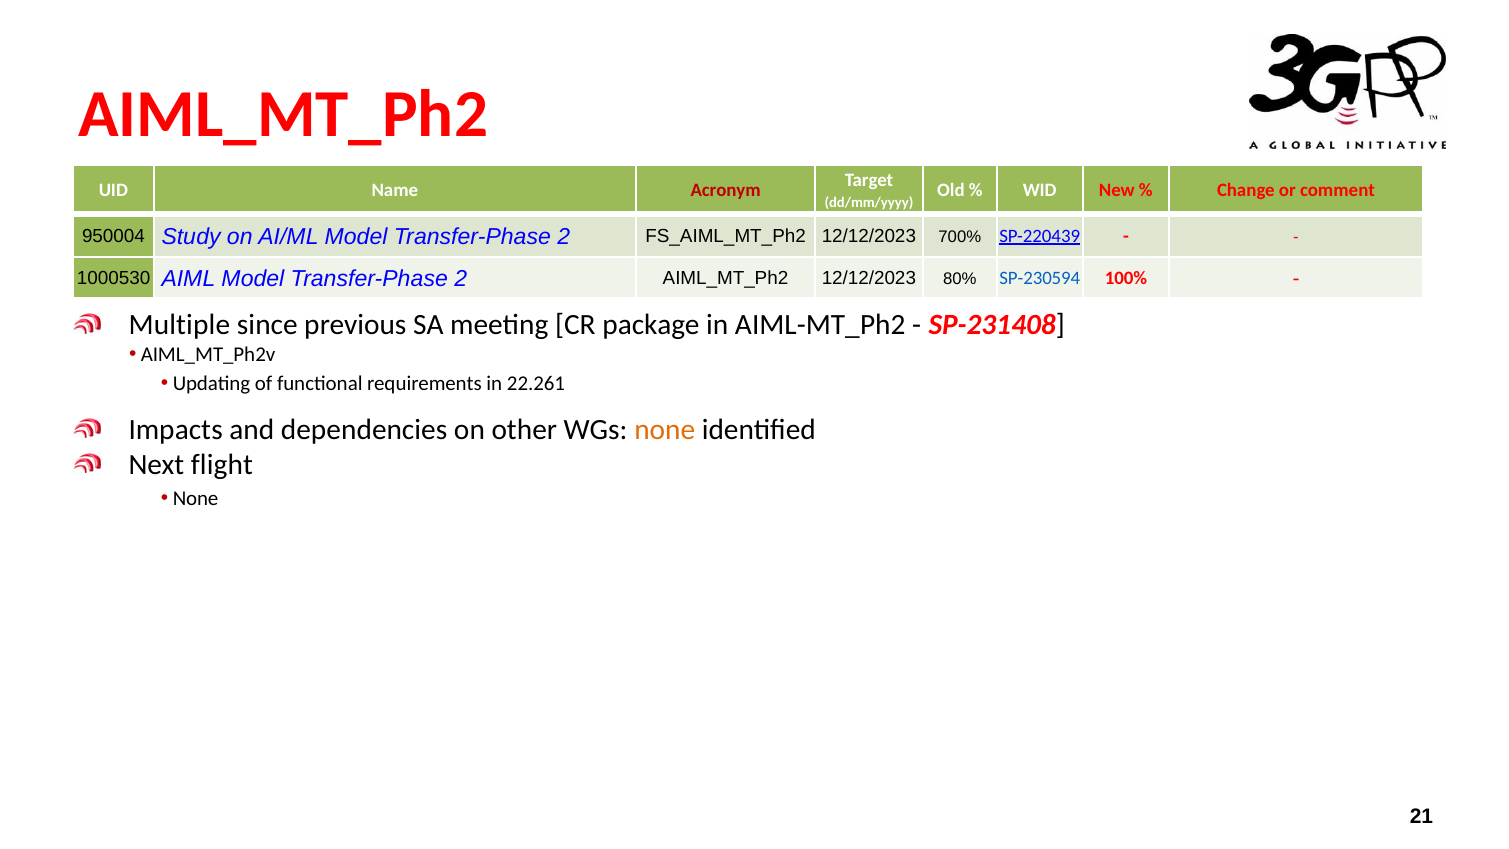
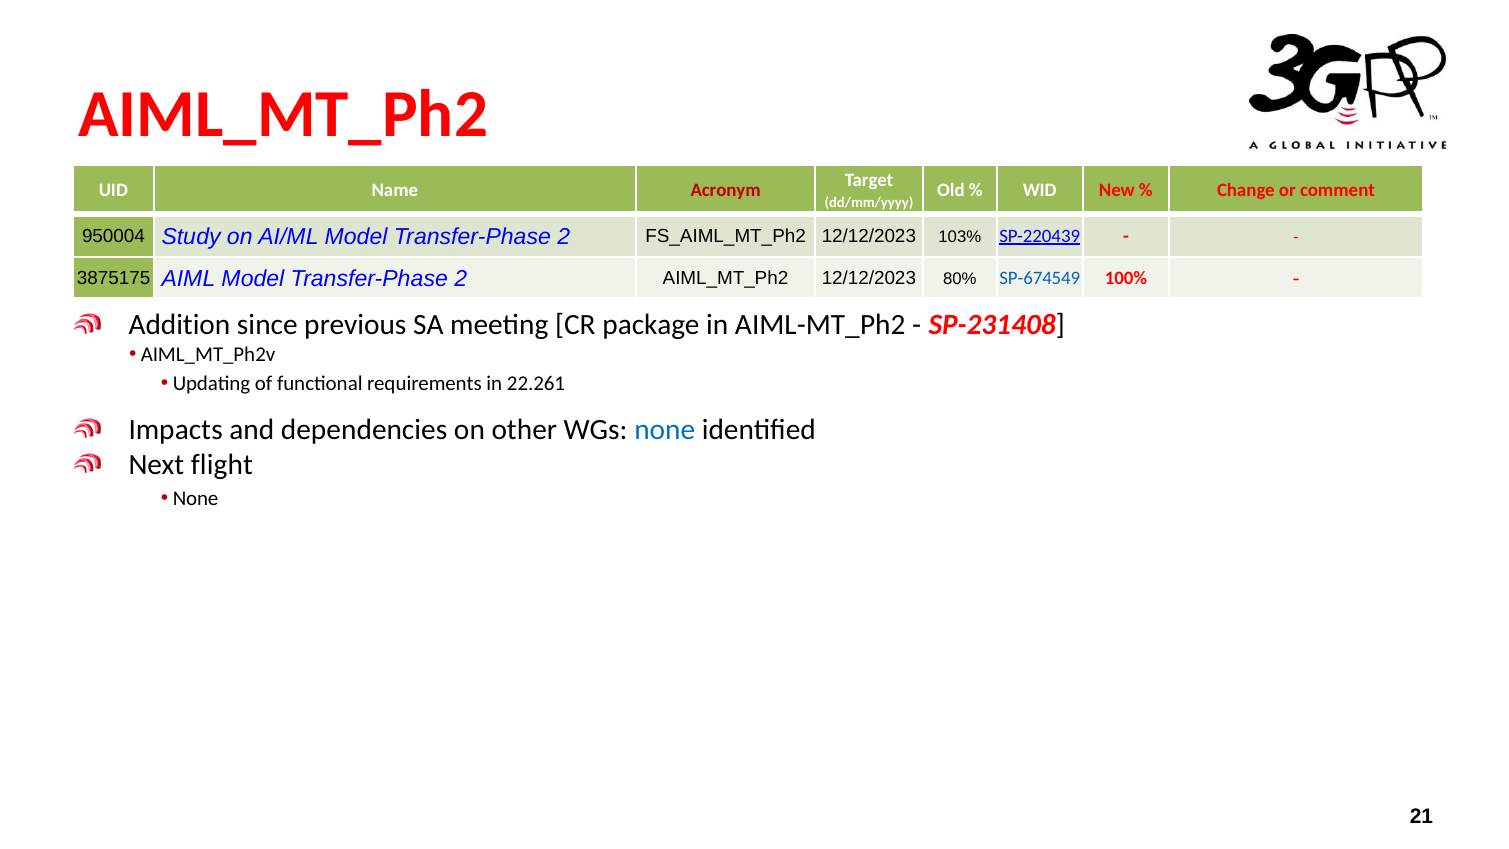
700%: 700% -> 103%
1000530: 1000530 -> 3875175
SP-230594: SP-230594 -> SP-674549
Multiple: Multiple -> Addition
none at (665, 429) colour: orange -> blue
